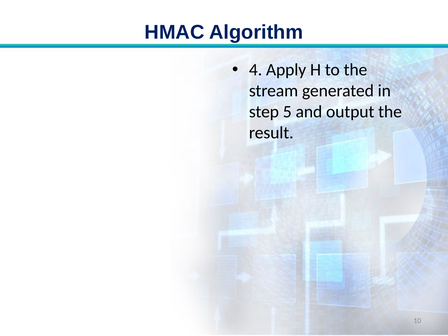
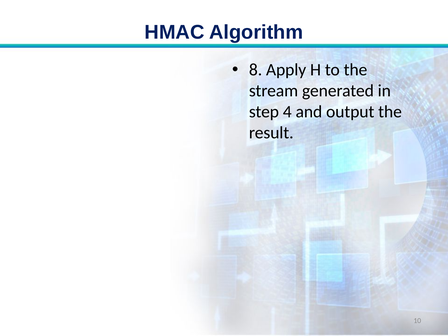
4: 4 -> 8
5: 5 -> 4
